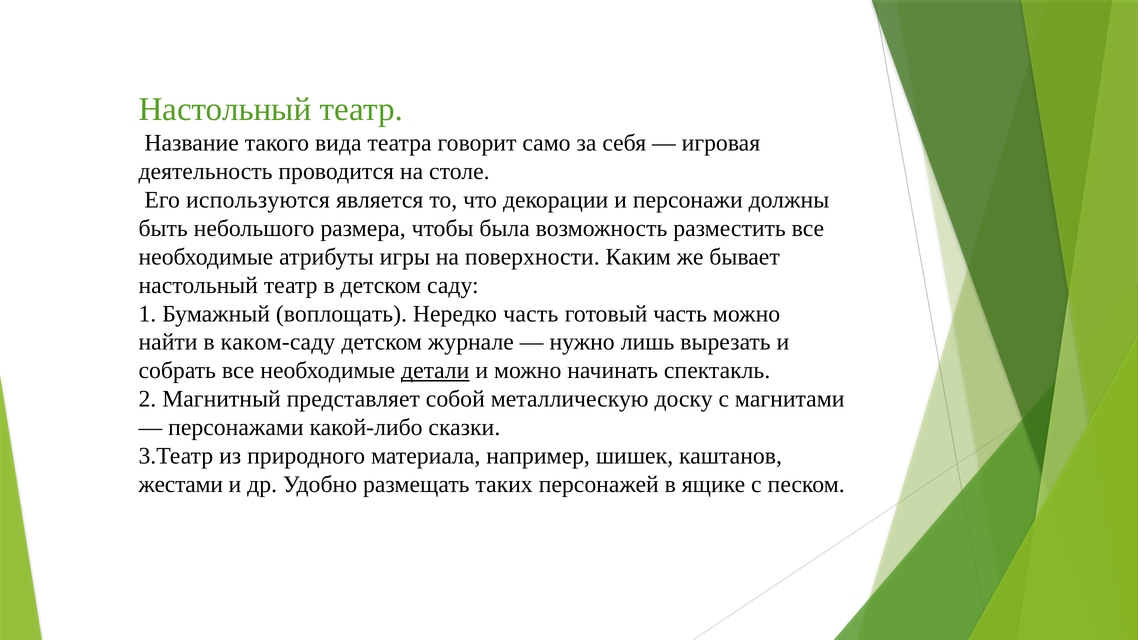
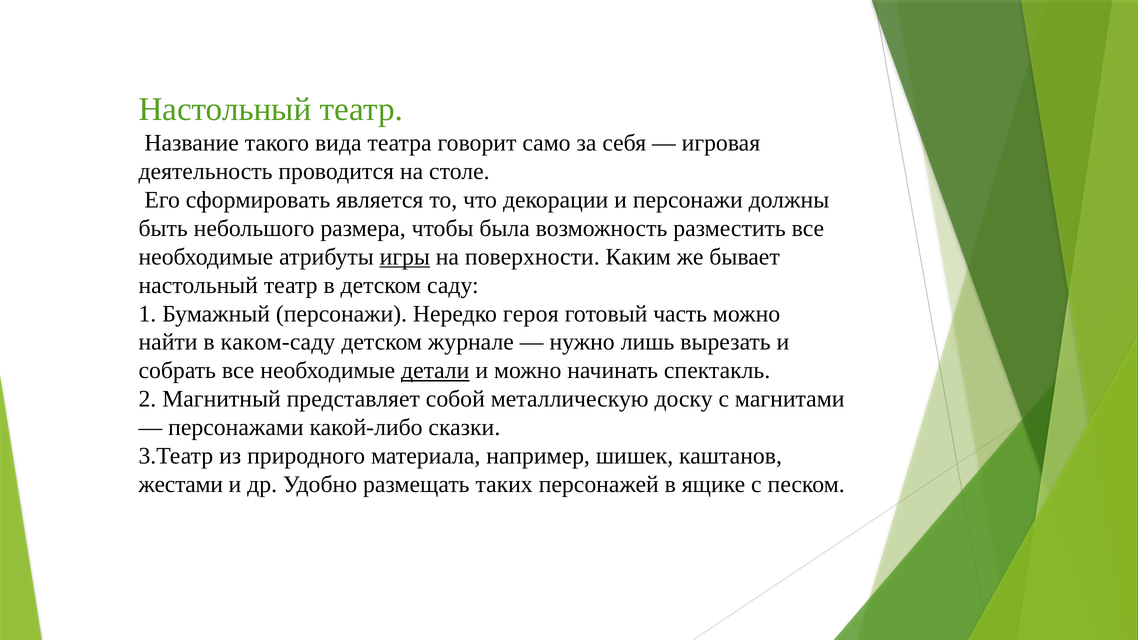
используются: используются -> сформировать
игры underline: none -> present
Бумажный воплощать: воплощать -> персонажи
Нередко часть: часть -> героя
